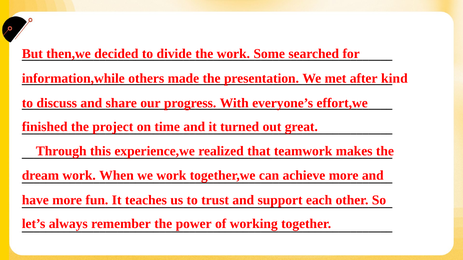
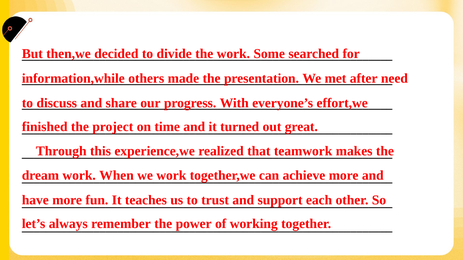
kind: kind -> need
